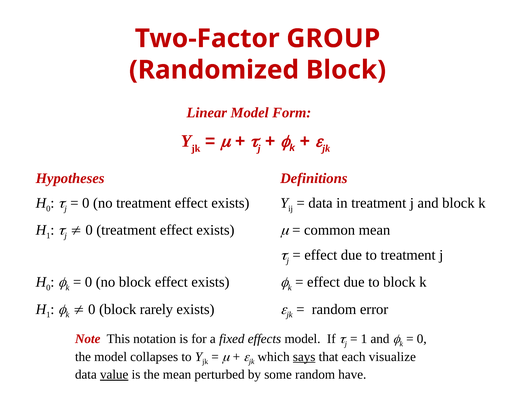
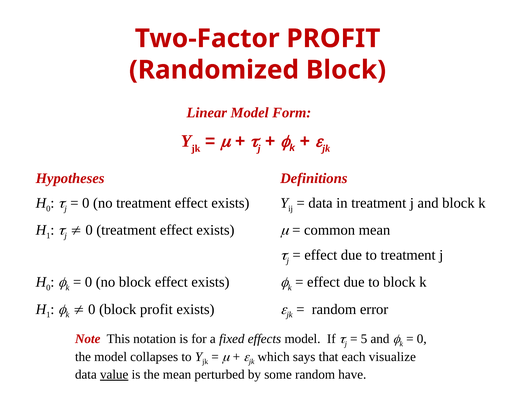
Two-Factor GROUP: GROUP -> PROFIT
block rarely: rarely -> profit
1 at (364, 339): 1 -> 5
says underline: present -> none
